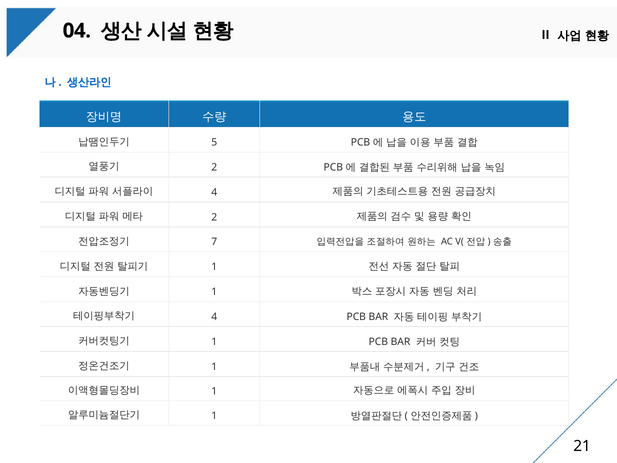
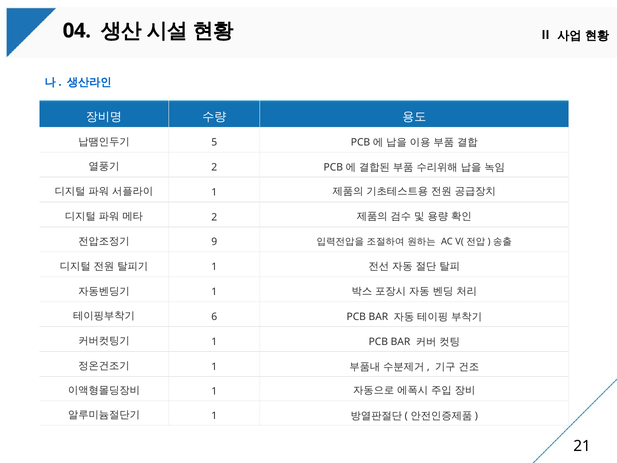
4 at (214, 192): 4 -> 1
7: 7 -> 9
4 at (214, 317): 4 -> 6
